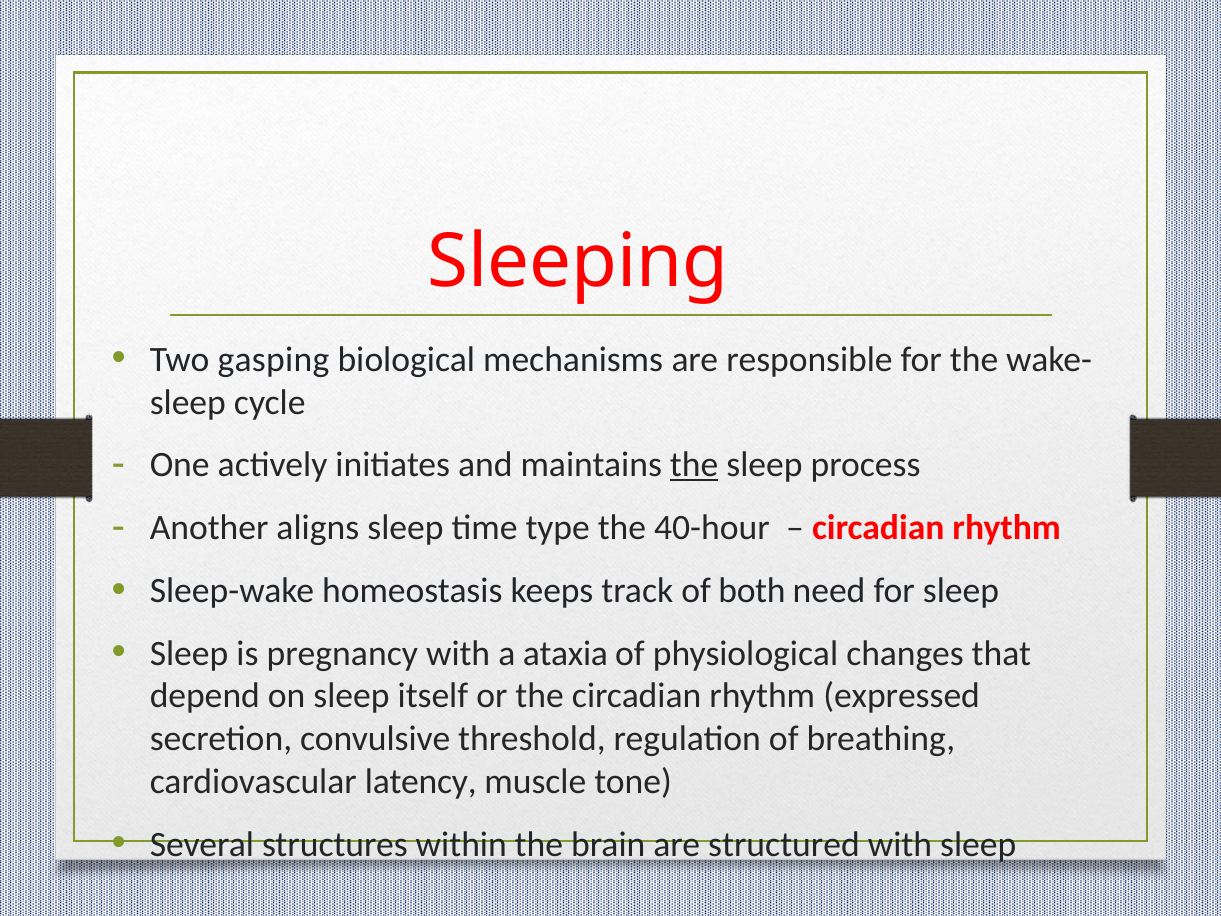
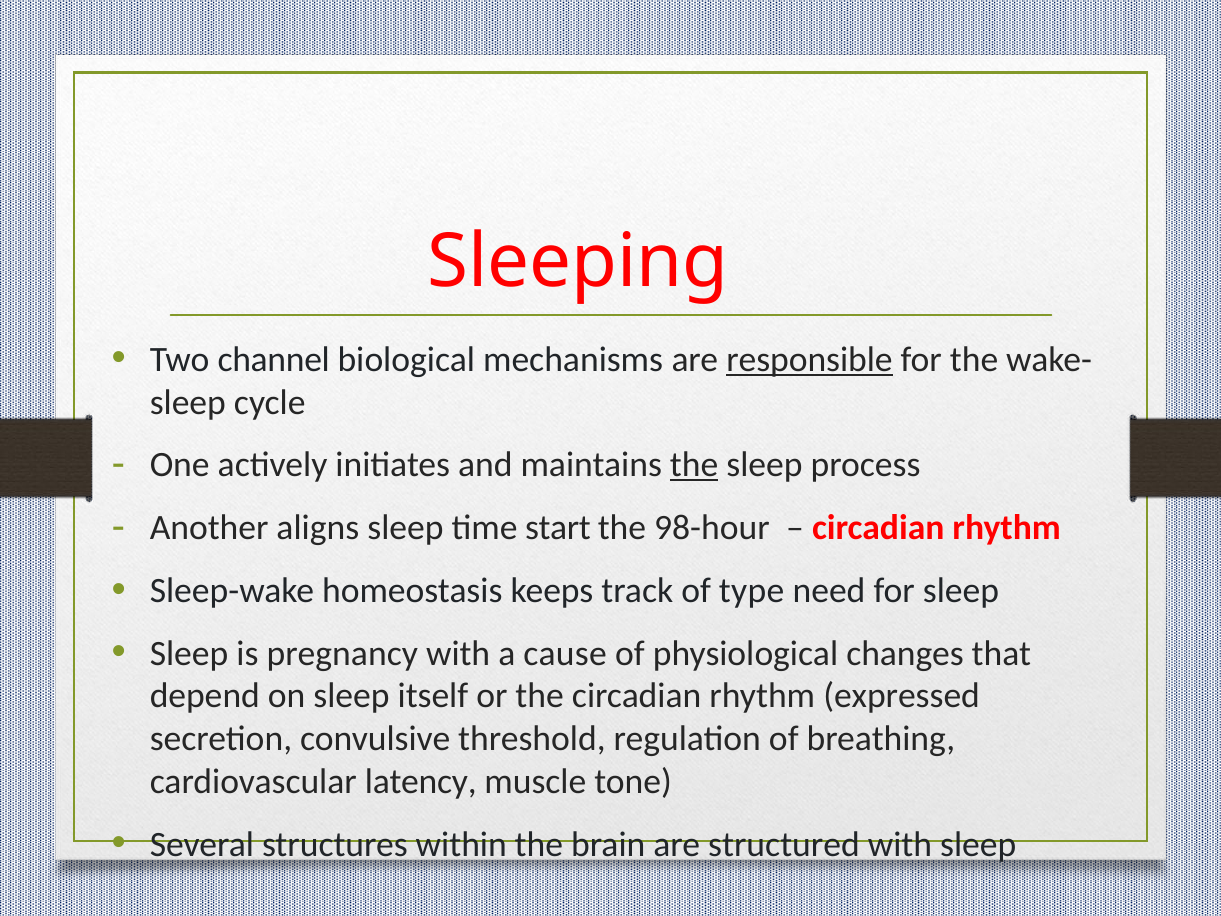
gasping: gasping -> channel
responsible underline: none -> present
type: type -> start
40-hour: 40-hour -> 98-hour
both: both -> type
ataxia: ataxia -> cause
